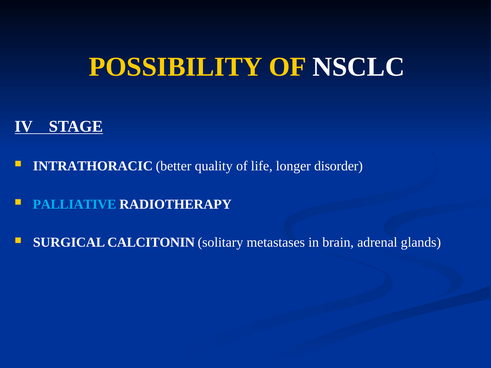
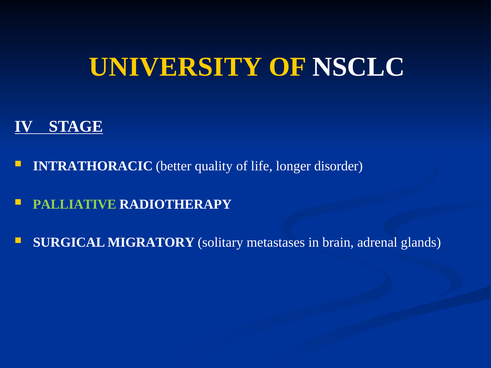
POSSIBILITY: POSSIBILITY -> UNIVERSITY
PALLIATIVE colour: light blue -> light green
CALCITONIN: CALCITONIN -> MIGRATORY
